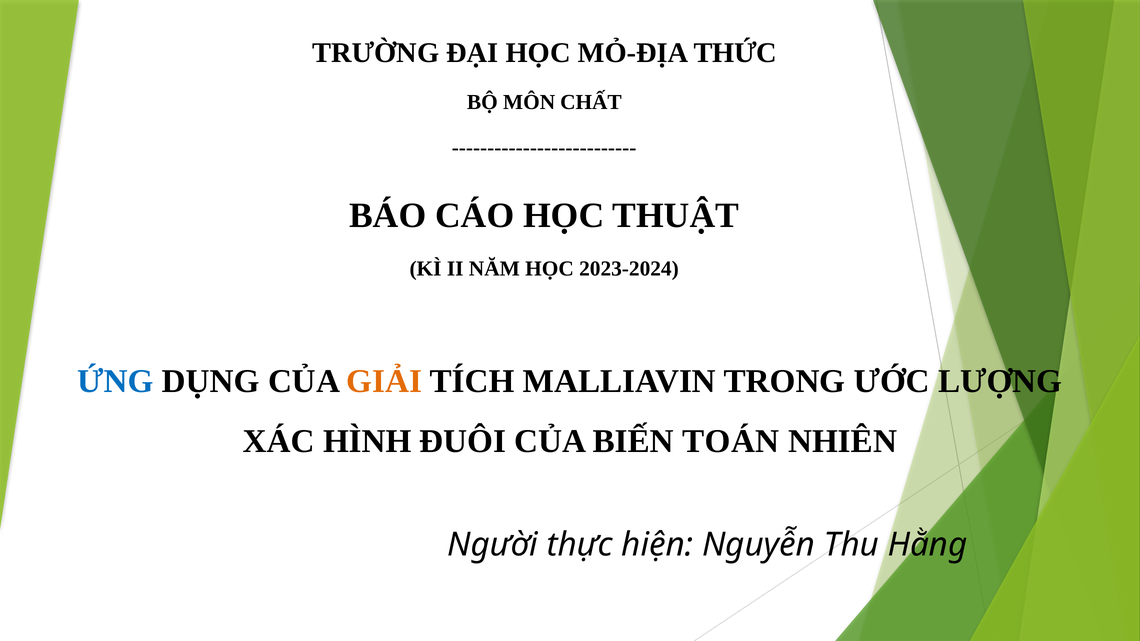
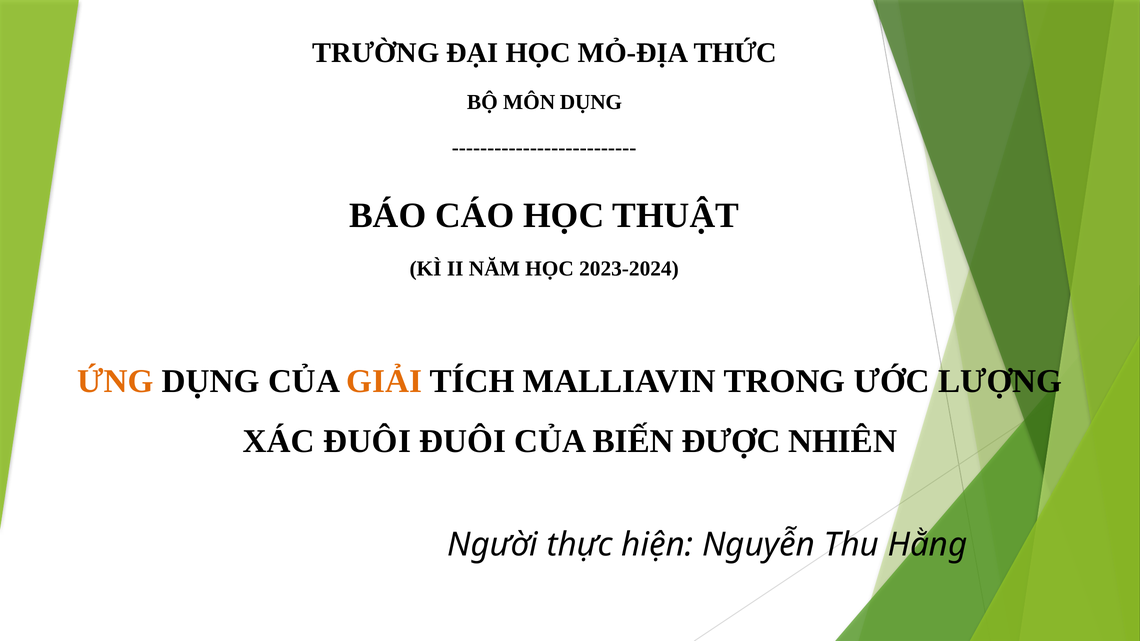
MÔN CHẤT: CHẤT -> DỤNG
ỨNG colour: blue -> orange
XÁC HÌNH: HÌNH -> ĐUÔI
TOÁN: TOÁN -> ĐƯỢC
